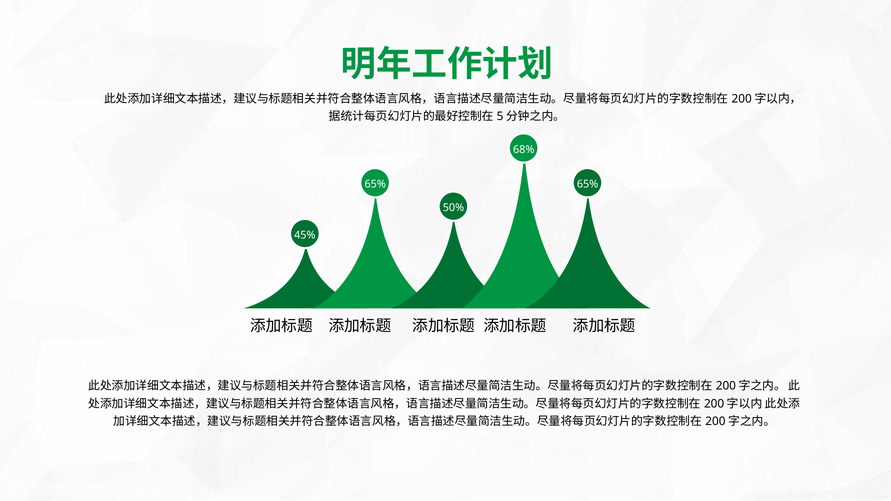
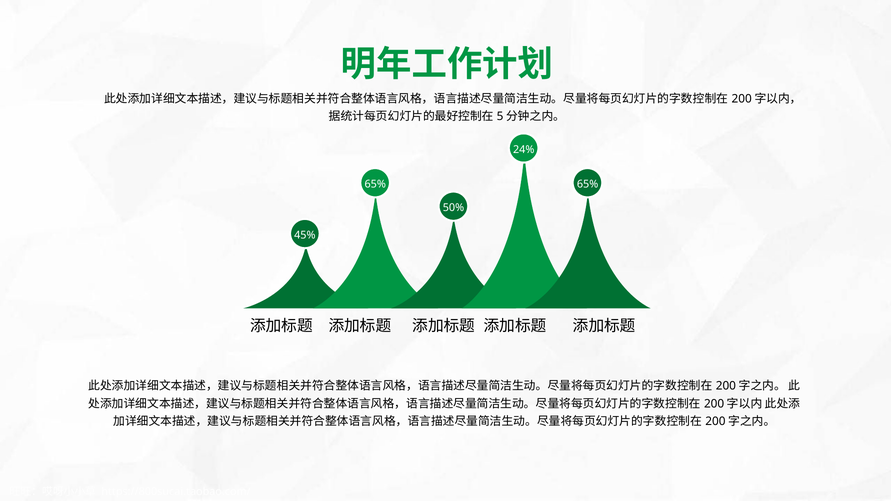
68%: 68% -> 24%
